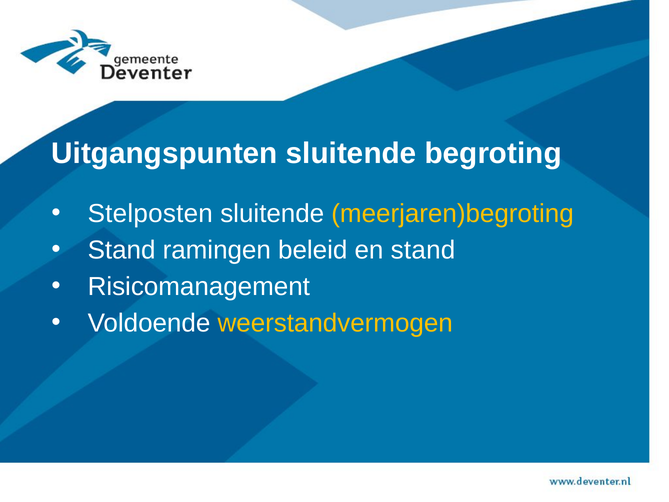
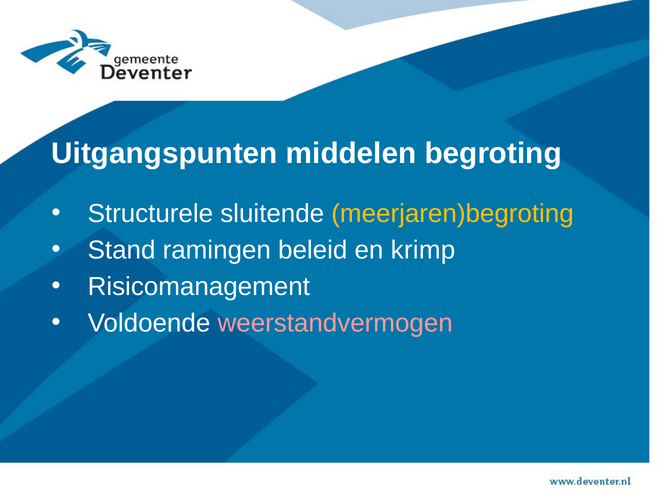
Uitgangspunten sluitende: sluitende -> middelen
Stelposten: Stelposten -> Structurele
en stand: stand -> krimp
weerstandvermogen colour: yellow -> pink
